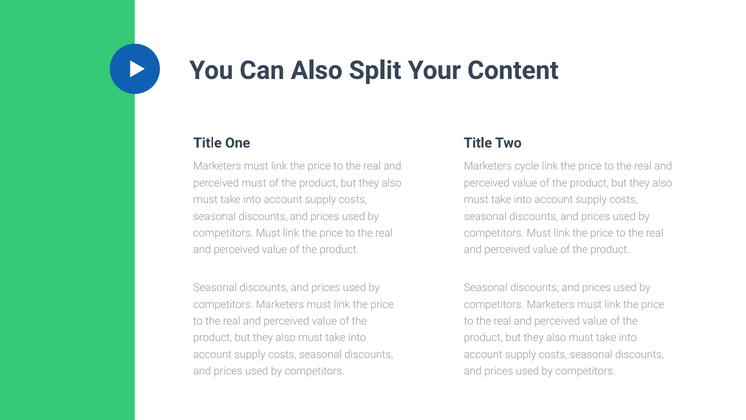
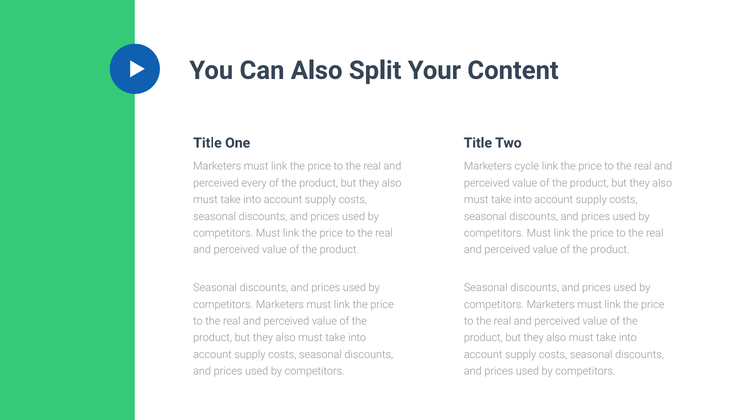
perceived must: must -> every
